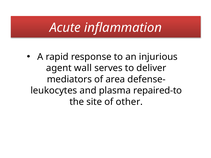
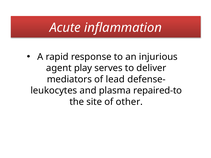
wall: wall -> play
area: area -> lead
